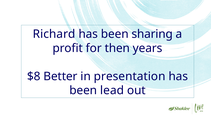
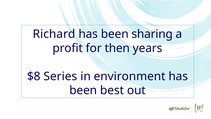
Better: Better -> Series
presentation: presentation -> environment
lead: lead -> best
